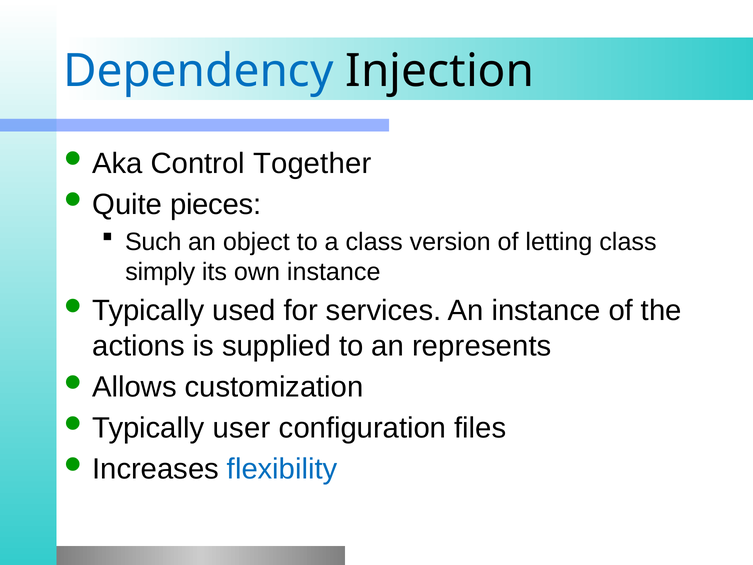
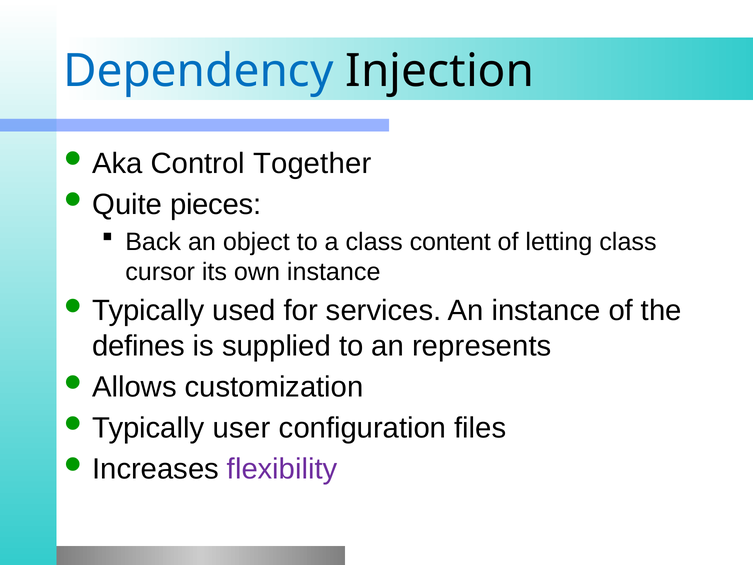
Such: Such -> Back
version: version -> content
simply: simply -> cursor
actions: actions -> defines
flexibility colour: blue -> purple
